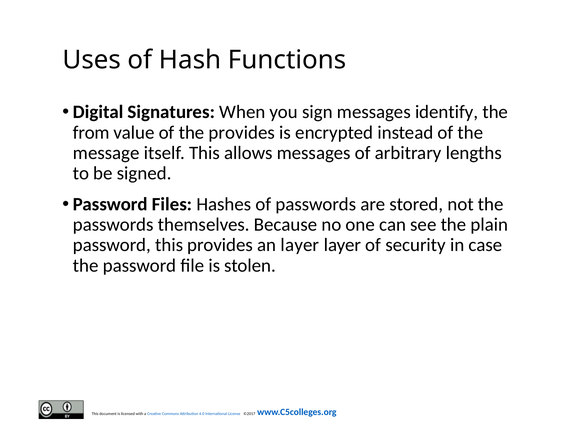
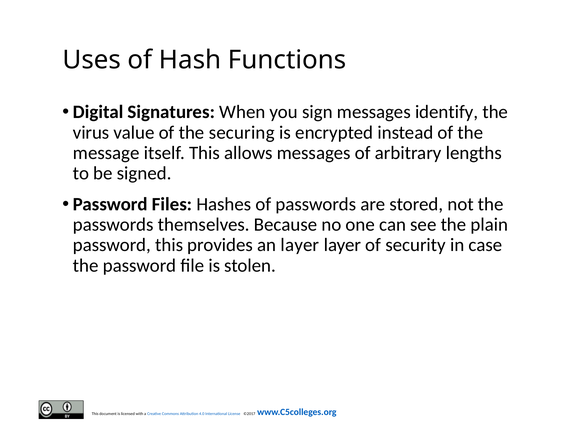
from: from -> virus
the provides: provides -> securing
